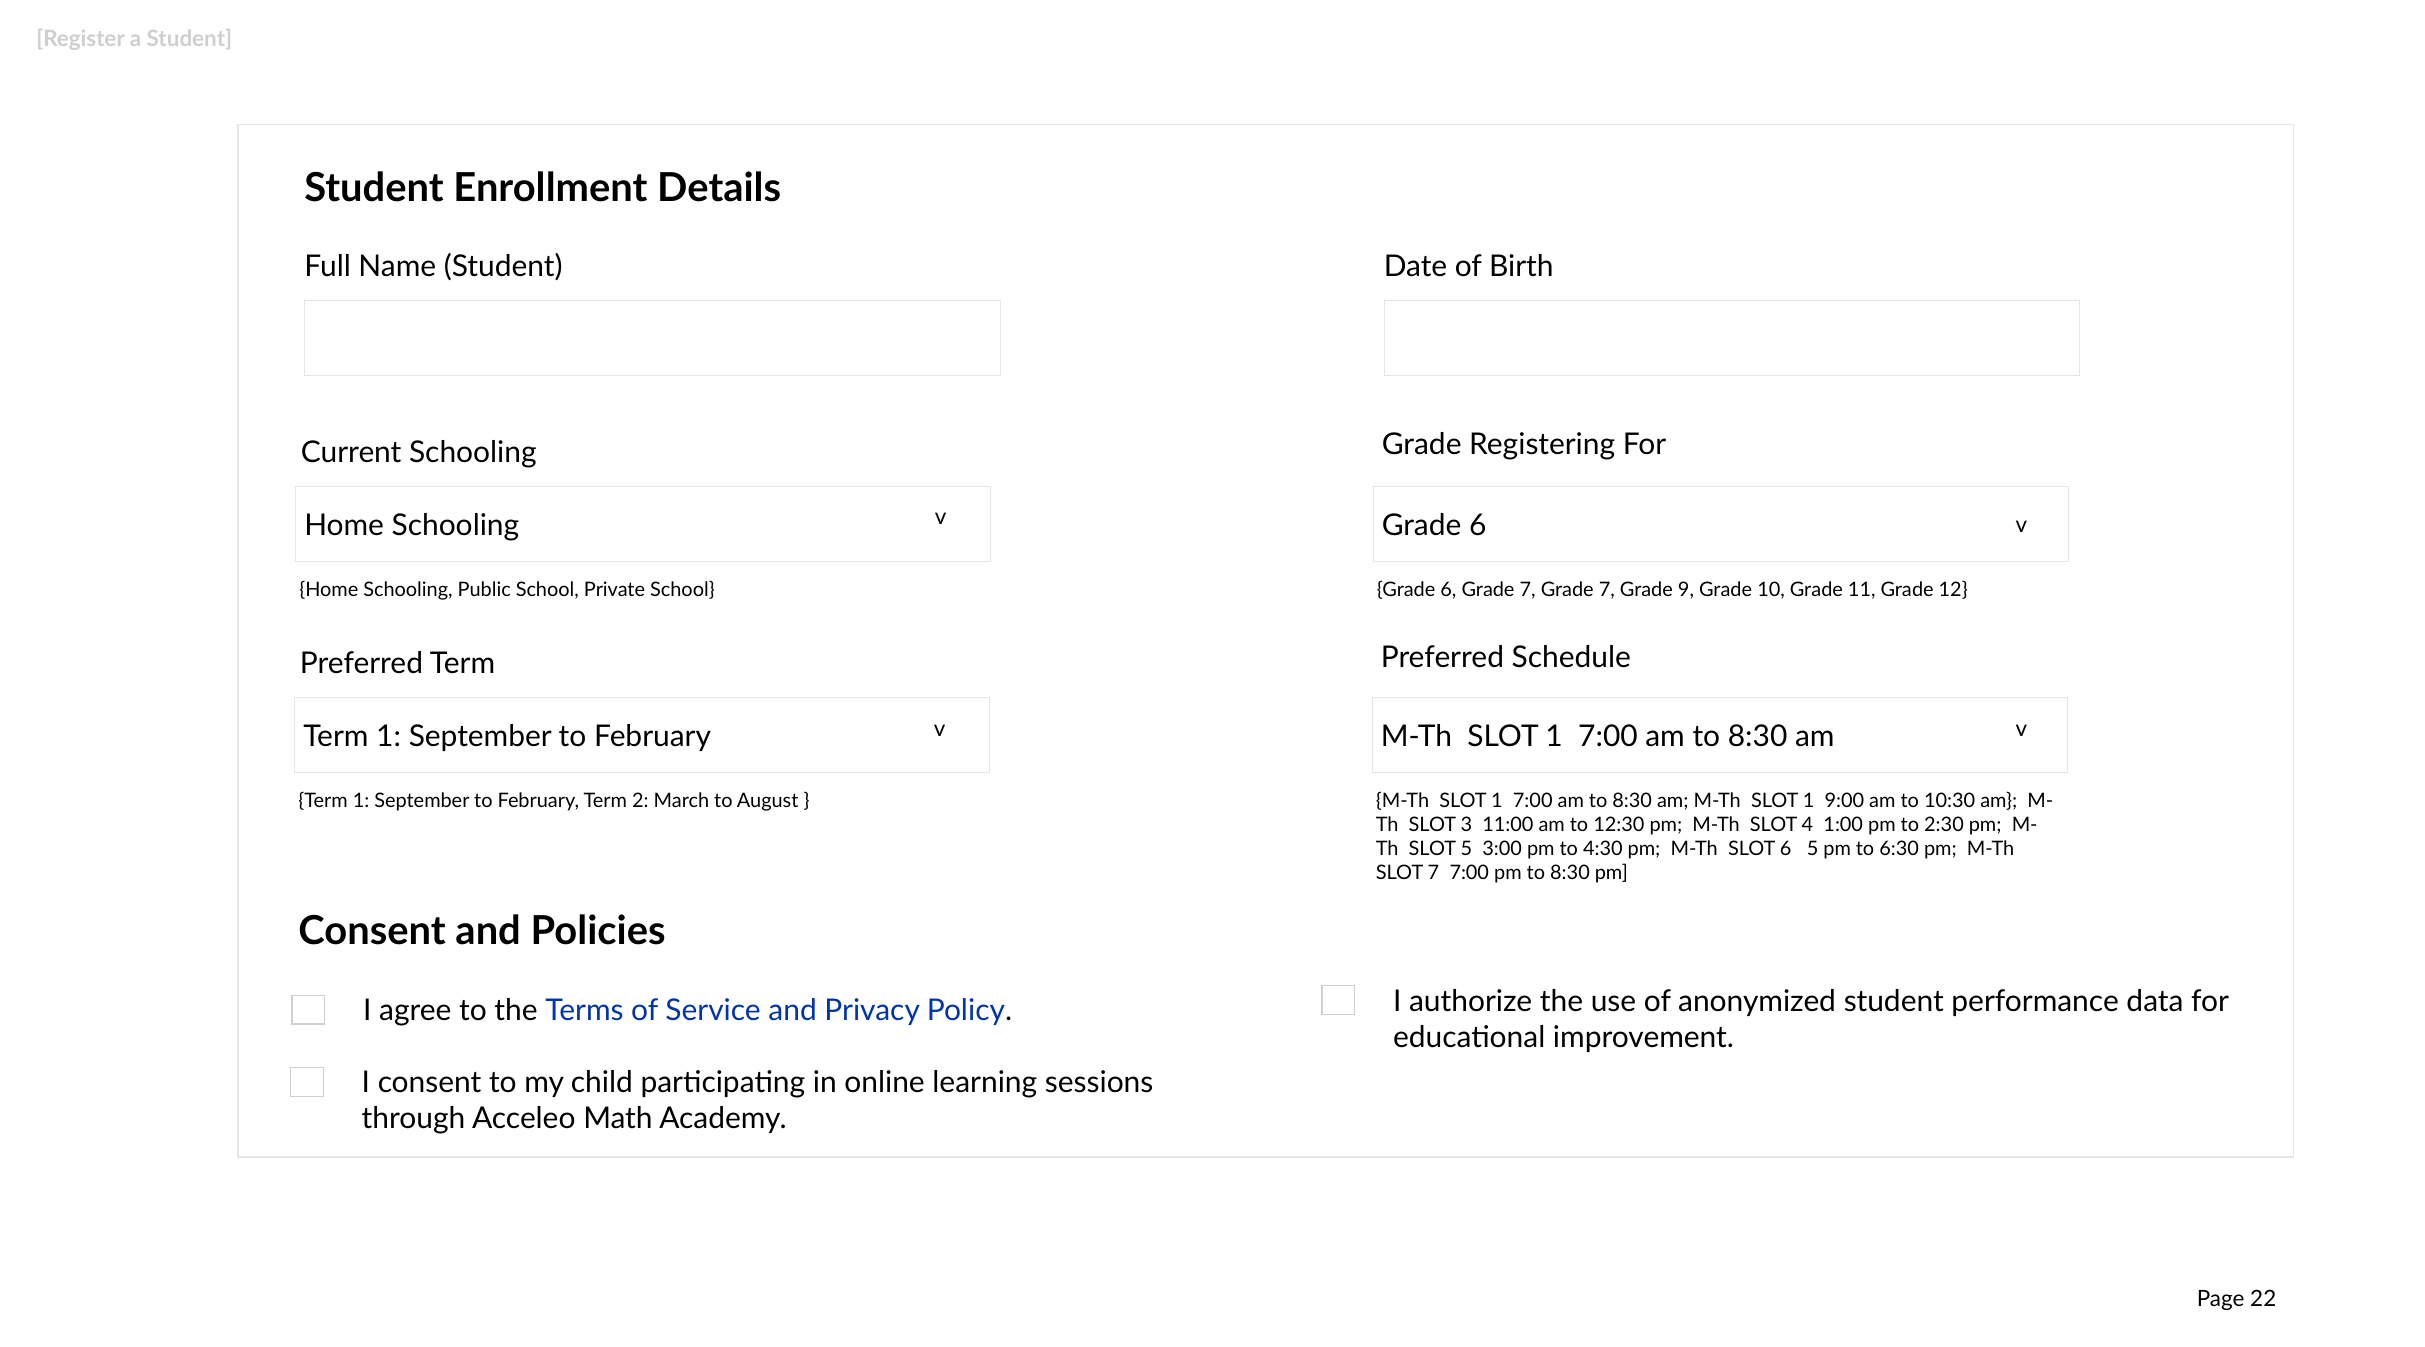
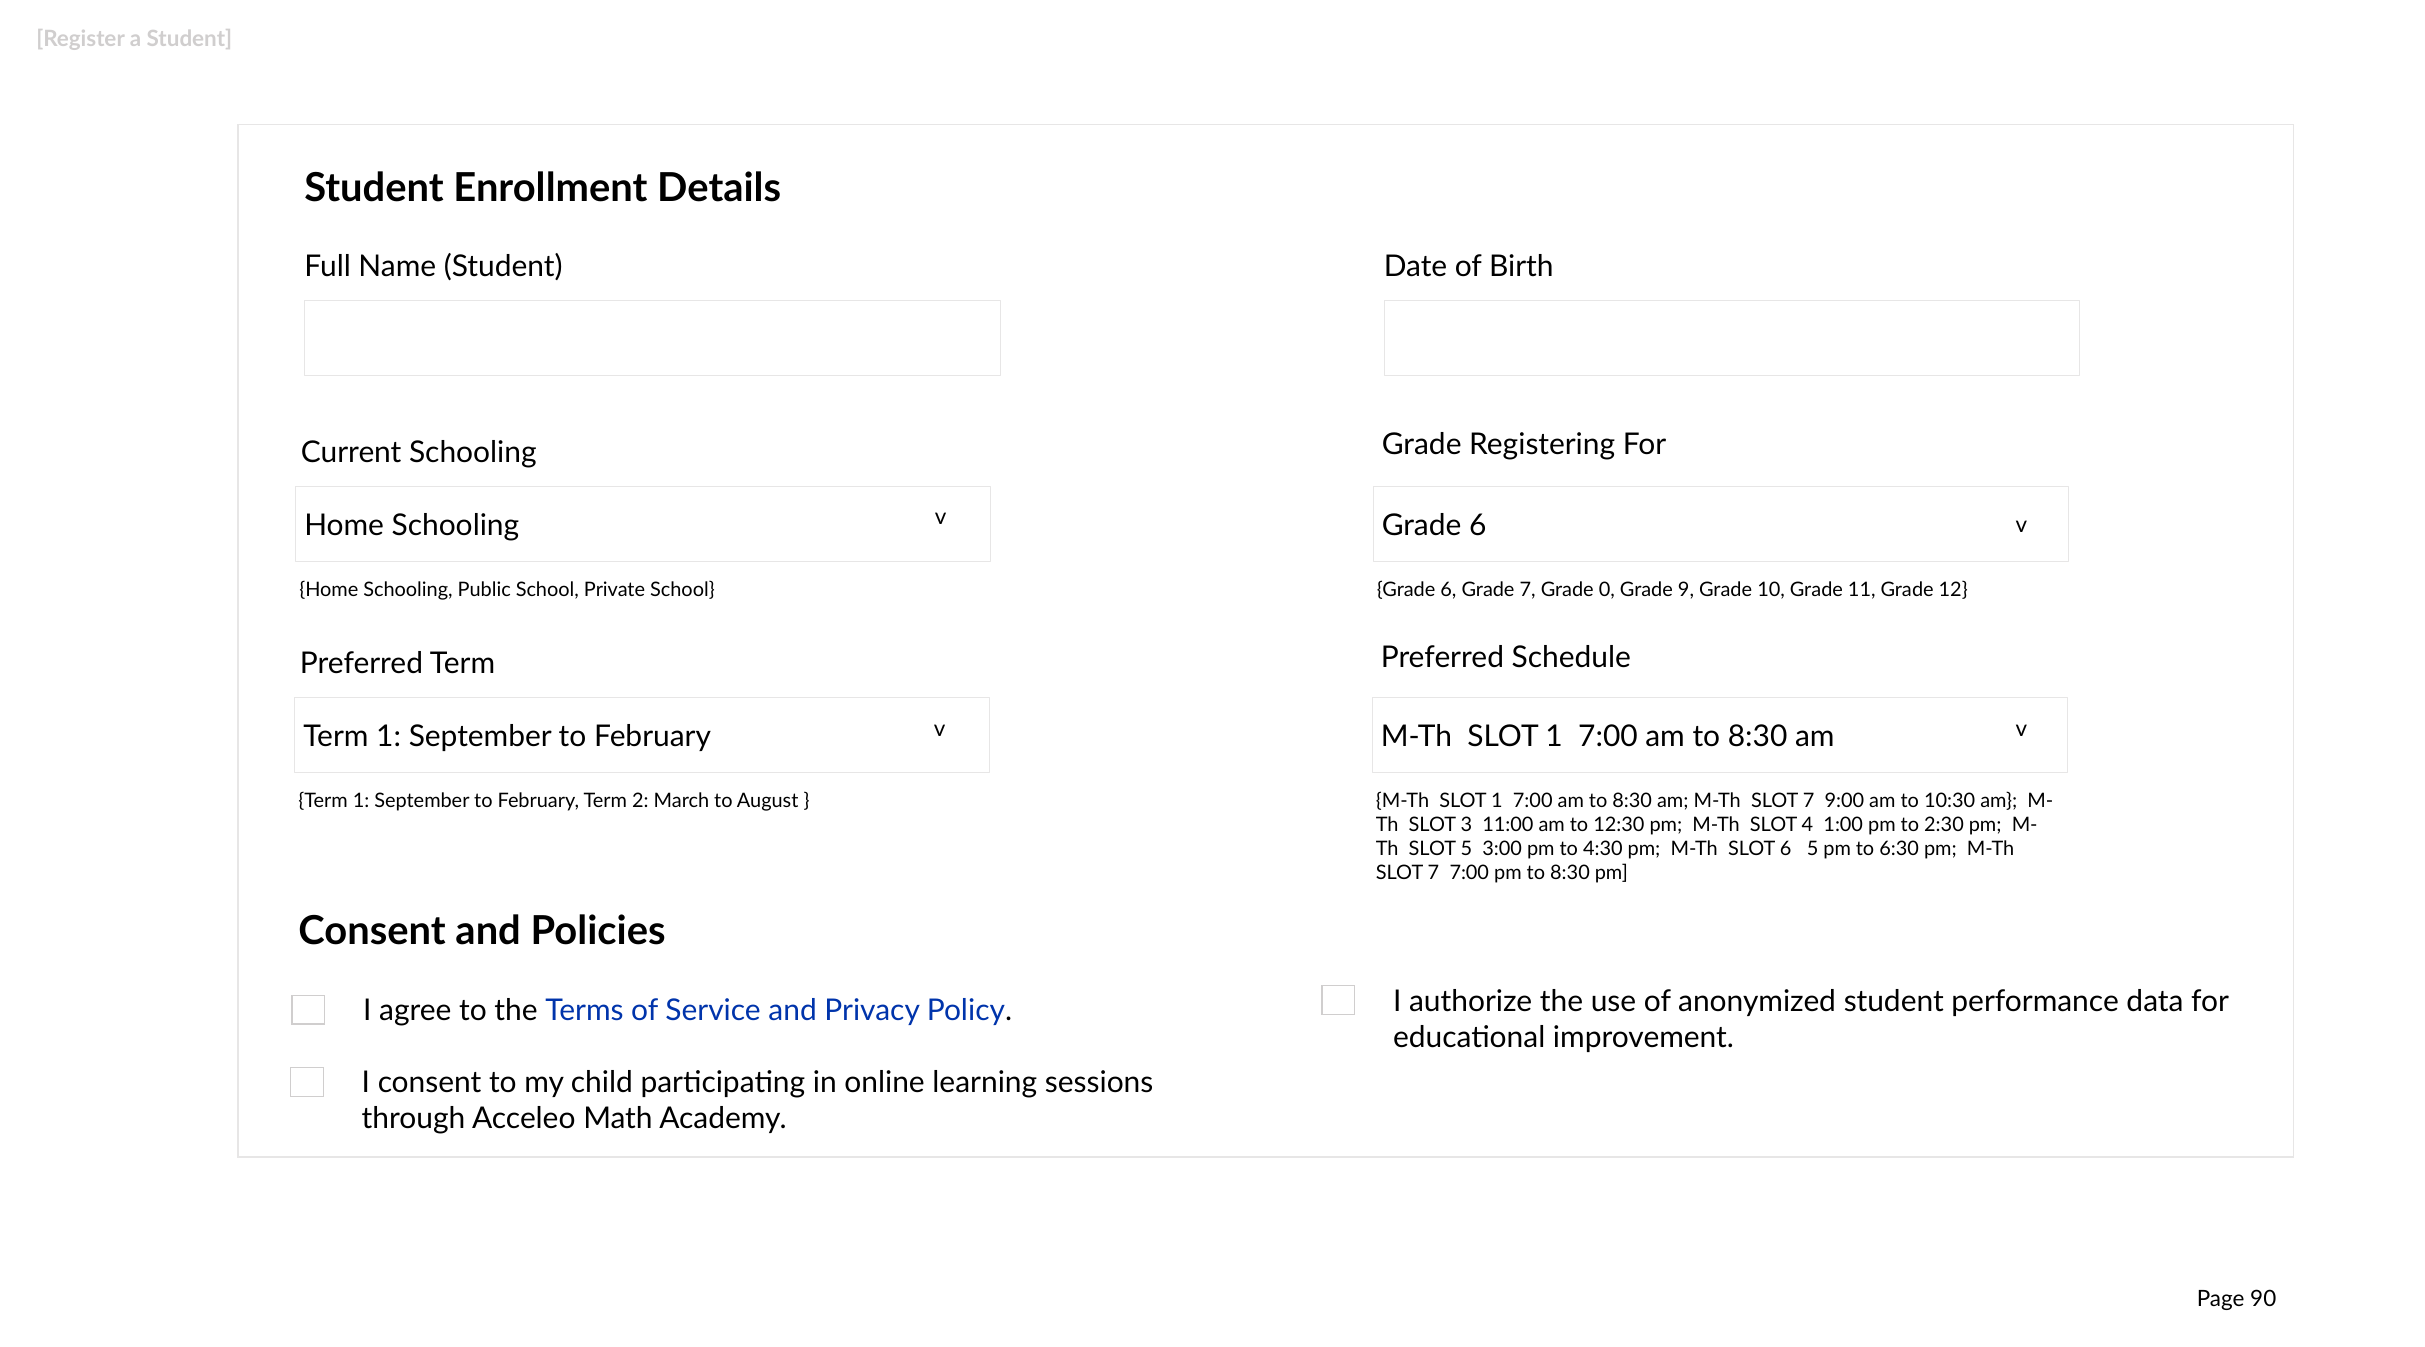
7 Grade 7: 7 -> 0
1 at (1809, 801): 1 -> 7
22: 22 -> 90
